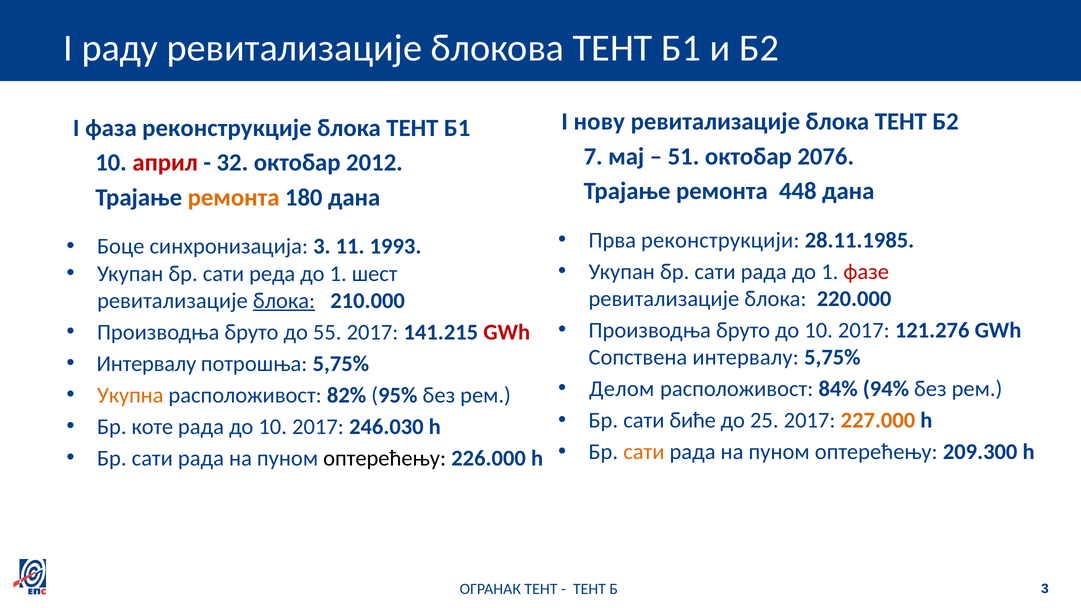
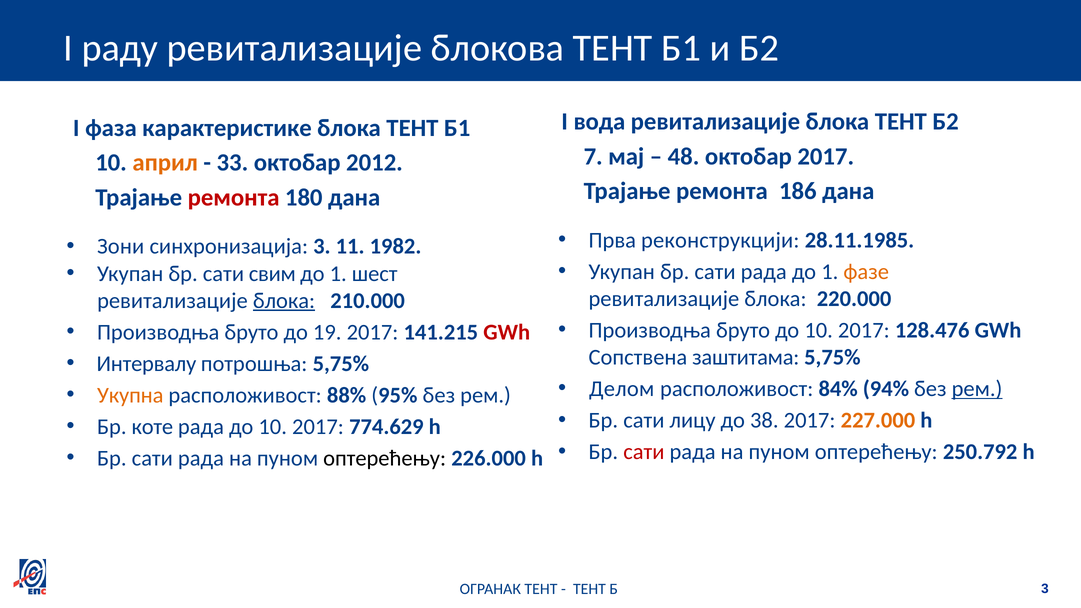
нову: нову -> вода
реконструкције: реконструкције -> карактеристике
51: 51 -> 48
октобар 2076: 2076 -> 2017
април colour: red -> orange
32: 32 -> 33
448: 448 -> 186
ремонта at (234, 197) colour: orange -> red
Боце: Боце -> Зони
1993: 1993 -> 1982
фазе colour: red -> orange
реда: реда -> свим
121.276: 121.276 -> 128.476
55: 55 -> 19
Сопствена интервалу: интервалу -> заштитама
рем at (977, 389) underline: none -> present
82%: 82% -> 88%
биће: биће -> лицу
25: 25 -> 38
246.030: 246.030 -> 774.629
сати at (644, 452) colour: orange -> red
209.300: 209.300 -> 250.792
